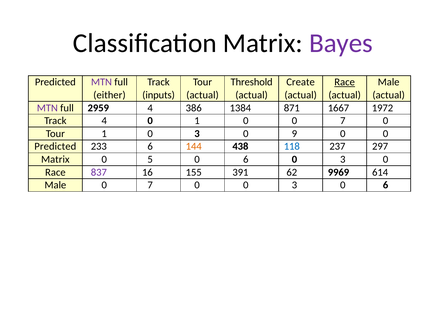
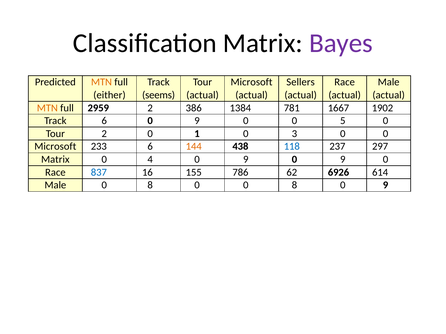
MTN at (101, 82) colour: purple -> orange
Threshold at (252, 82): Threshold -> Microsoft
Create: Create -> Sellers
Race at (345, 82) underline: present -> none
inputs: inputs -> seems
MTN at (47, 108) colour: purple -> orange
2959 4: 4 -> 2
871: 871 -> 781
1972: 1972 -> 1902
Track 4: 4 -> 6
1 at (197, 121): 1 -> 9
0 0 7: 7 -> 5
Tour 1: 1 -> 2
3 at (197, 134): 3 -> 1
9: 9 -> 3
Predicted at (55, 147): Predicted -> Microsoft
5: 5 -> 4
6 at (246, 160): 6 -> 9
3 at (343, 160): 3 -> 9
837 colour: purple -> blue
391: 391 -> 786
9969: 9969 -> 6926
7 at (150, 185): 7 -> 8
0 0 3: 3 -> 8
6 at (386, 185): 6 -> 9
